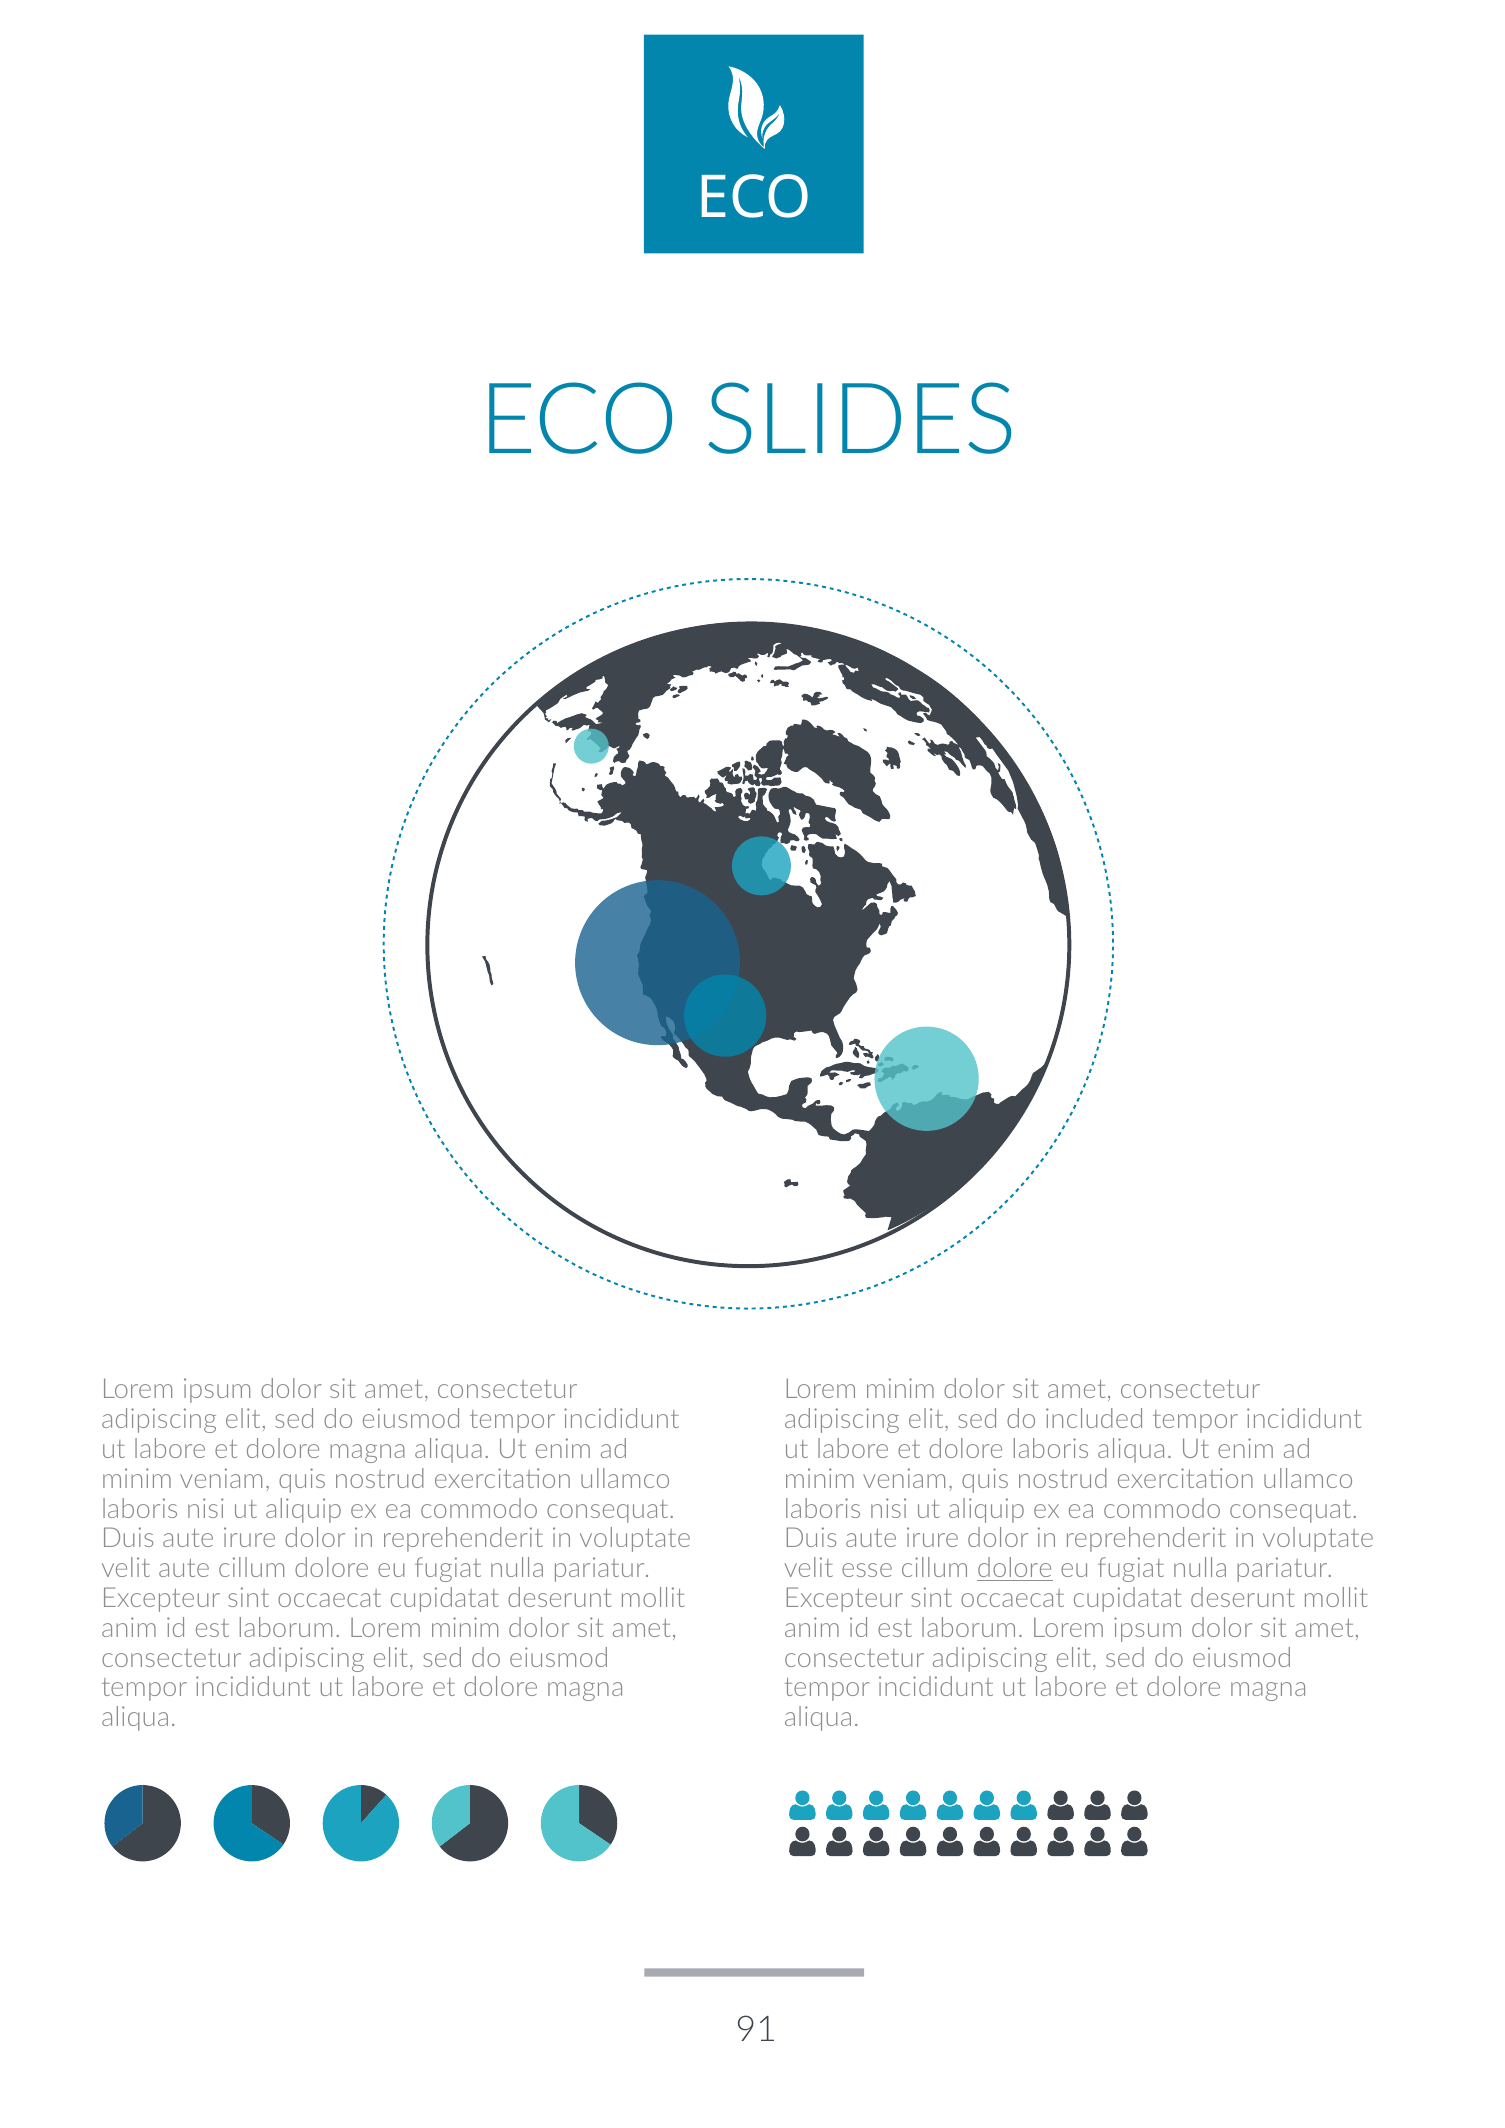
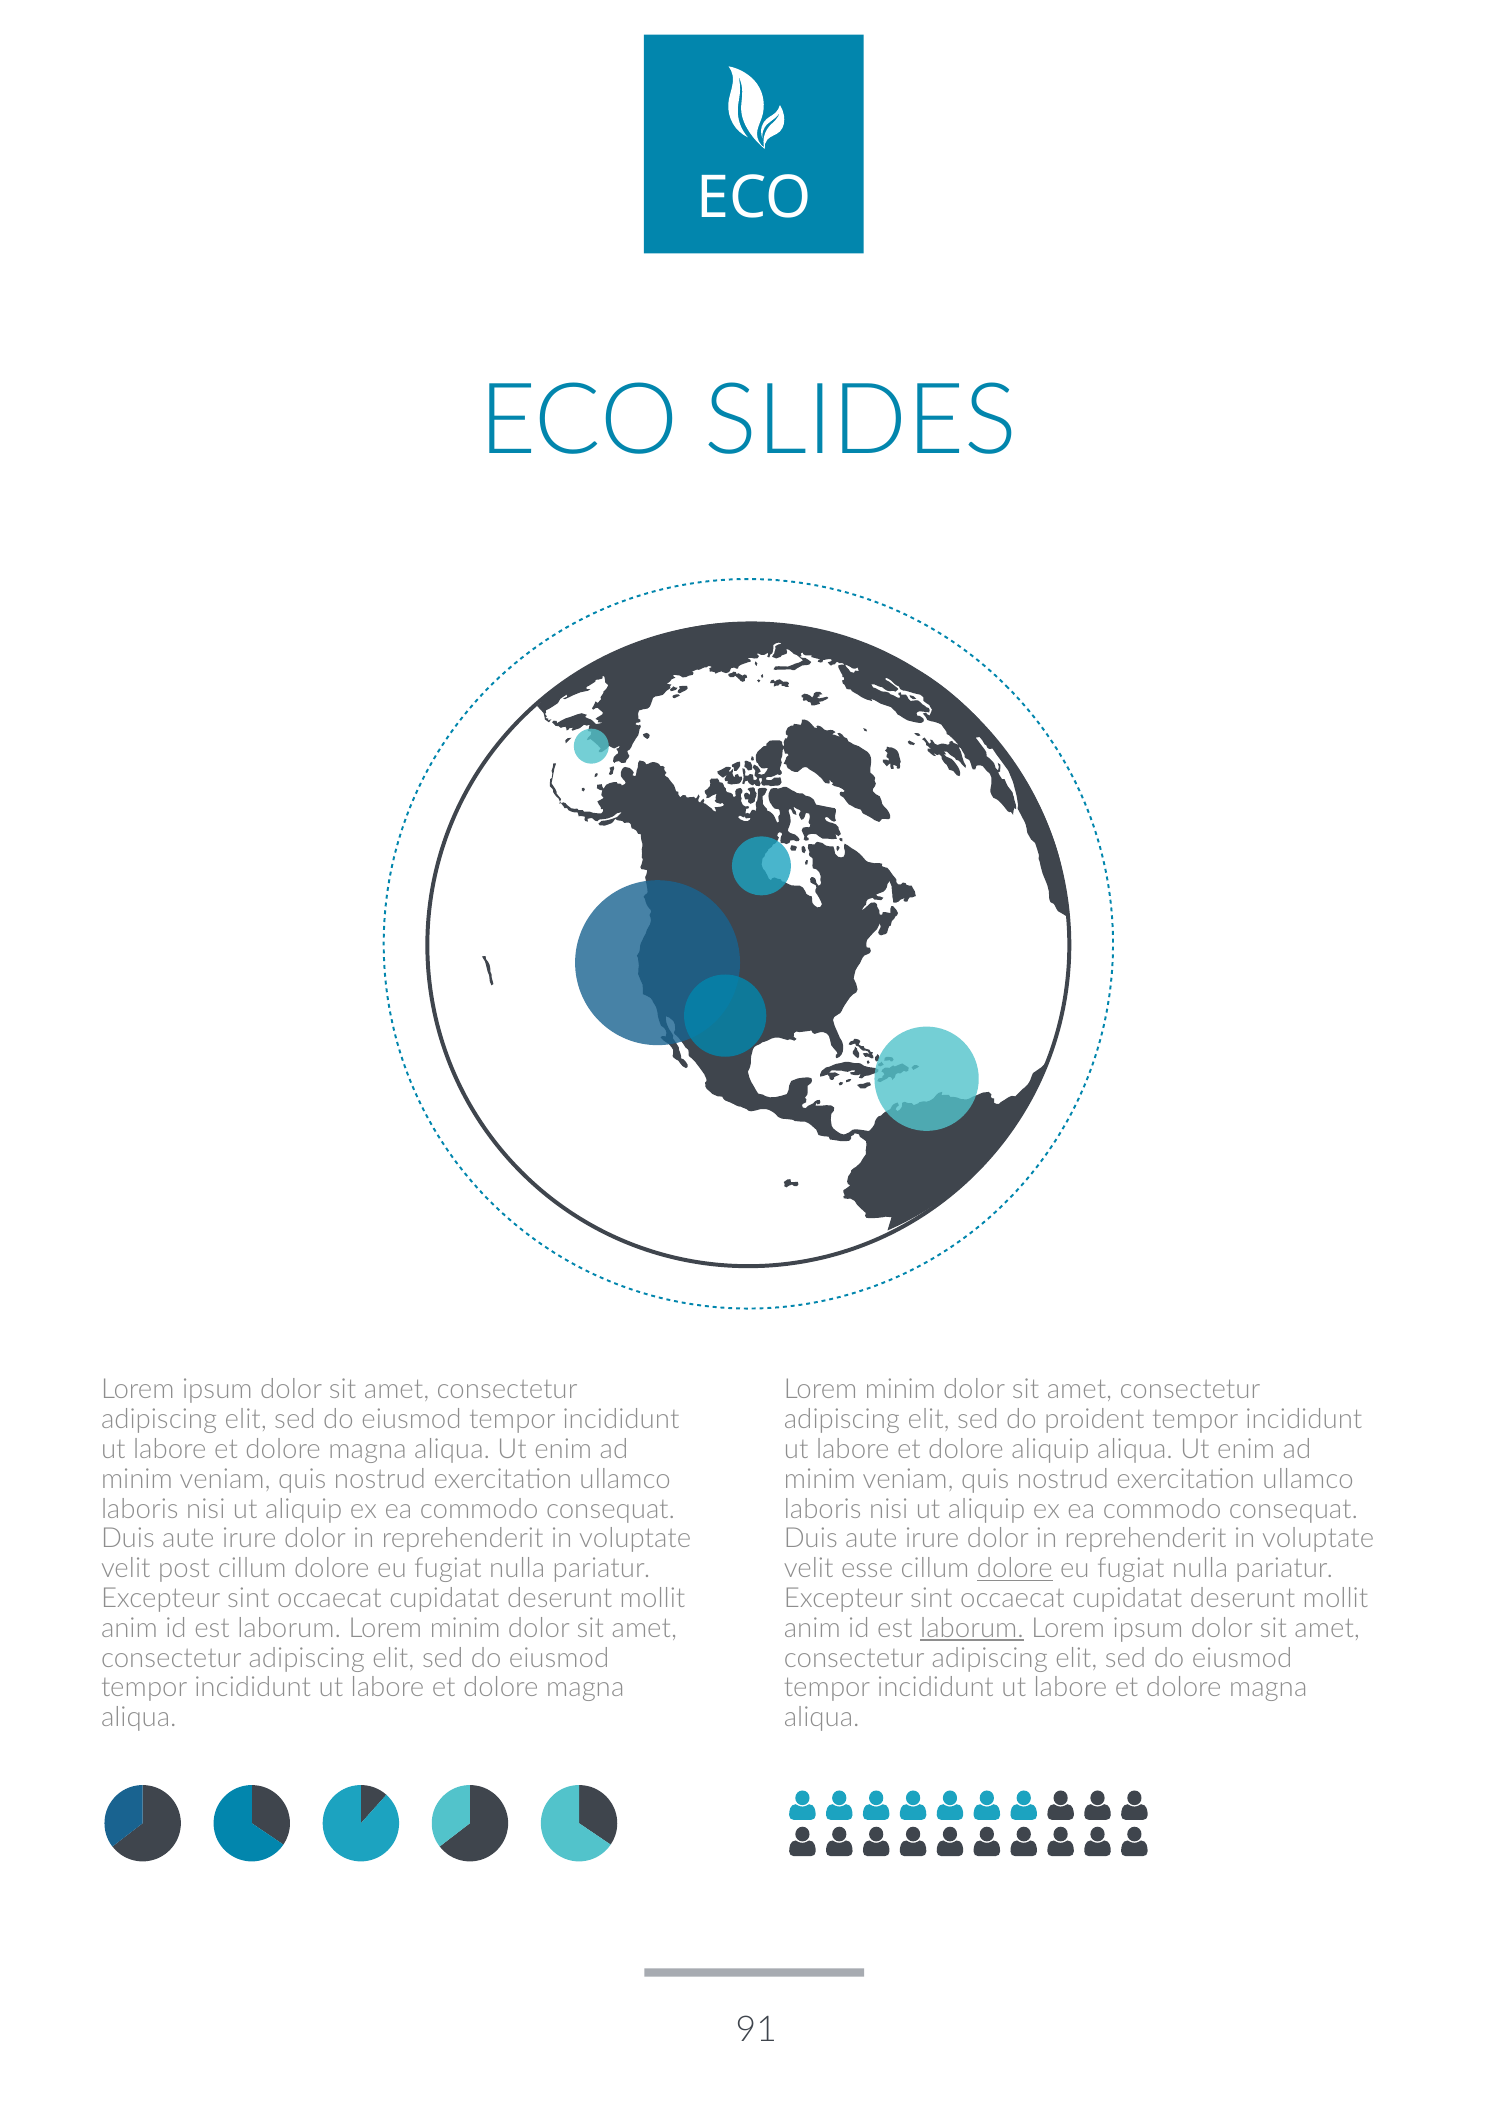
included: included -> proident
dolore laboris: laboris -> aliquip
velit aute: aute -> post
laborum at (972, 1628) underline: none -> present
